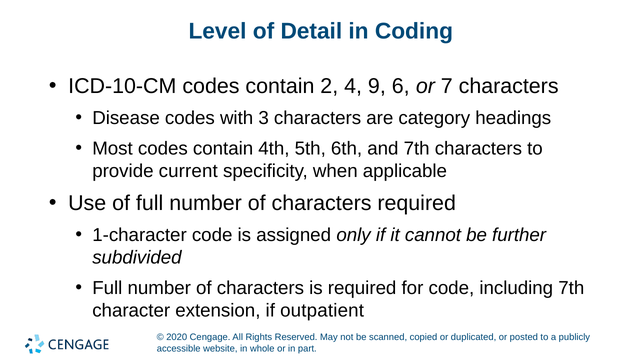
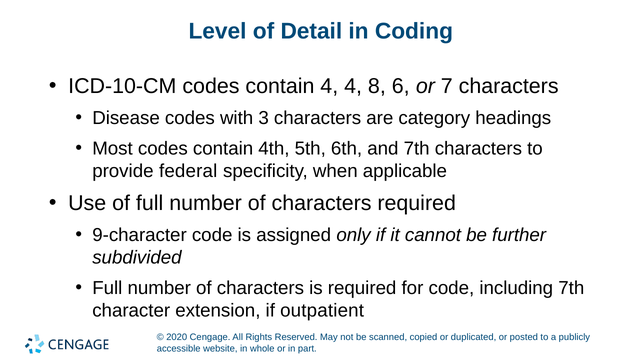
contain 2: 2 -> 4
9: 9 -> 8
current: current -> federal
1-character: 1-character -> 9-character
